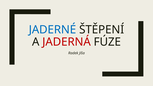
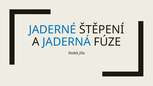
JADERNÁ colour: red -> blue
